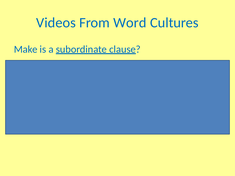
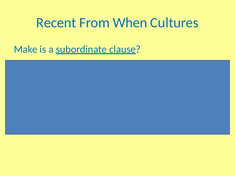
Videos: Videos -> Recent
Word: Word -> When
